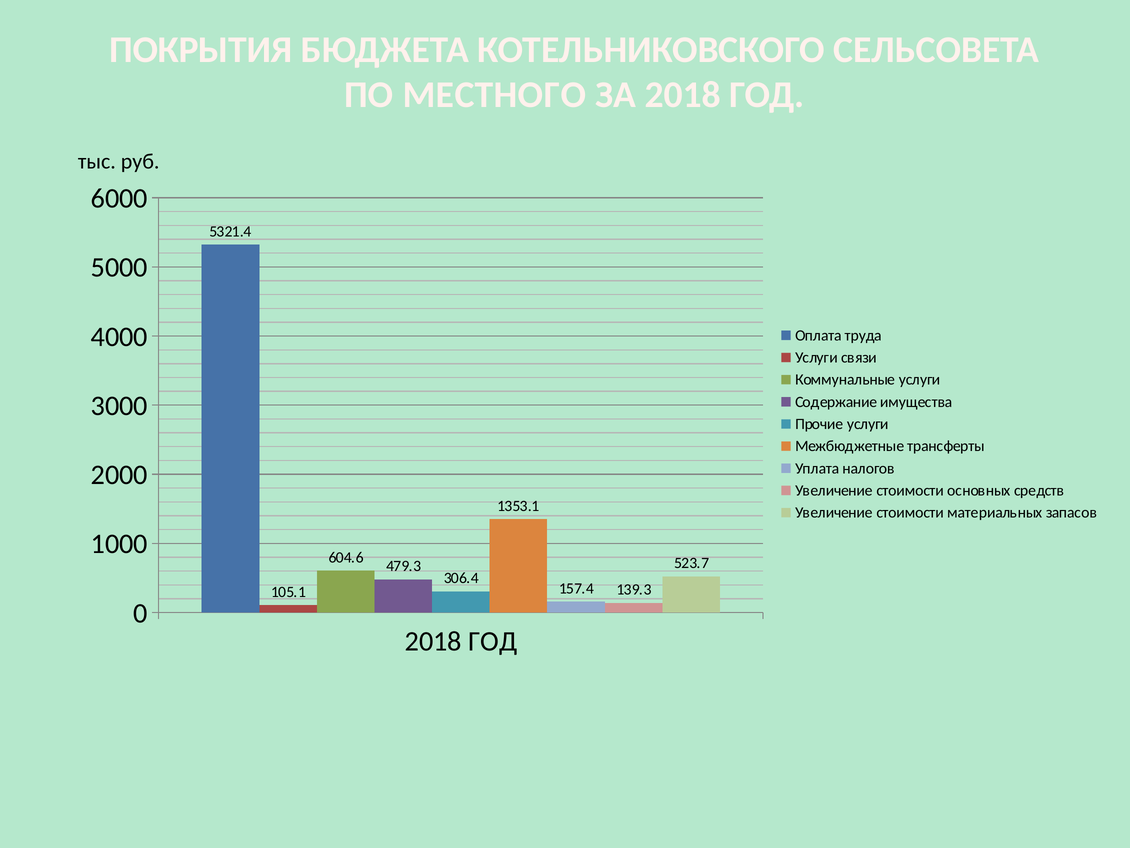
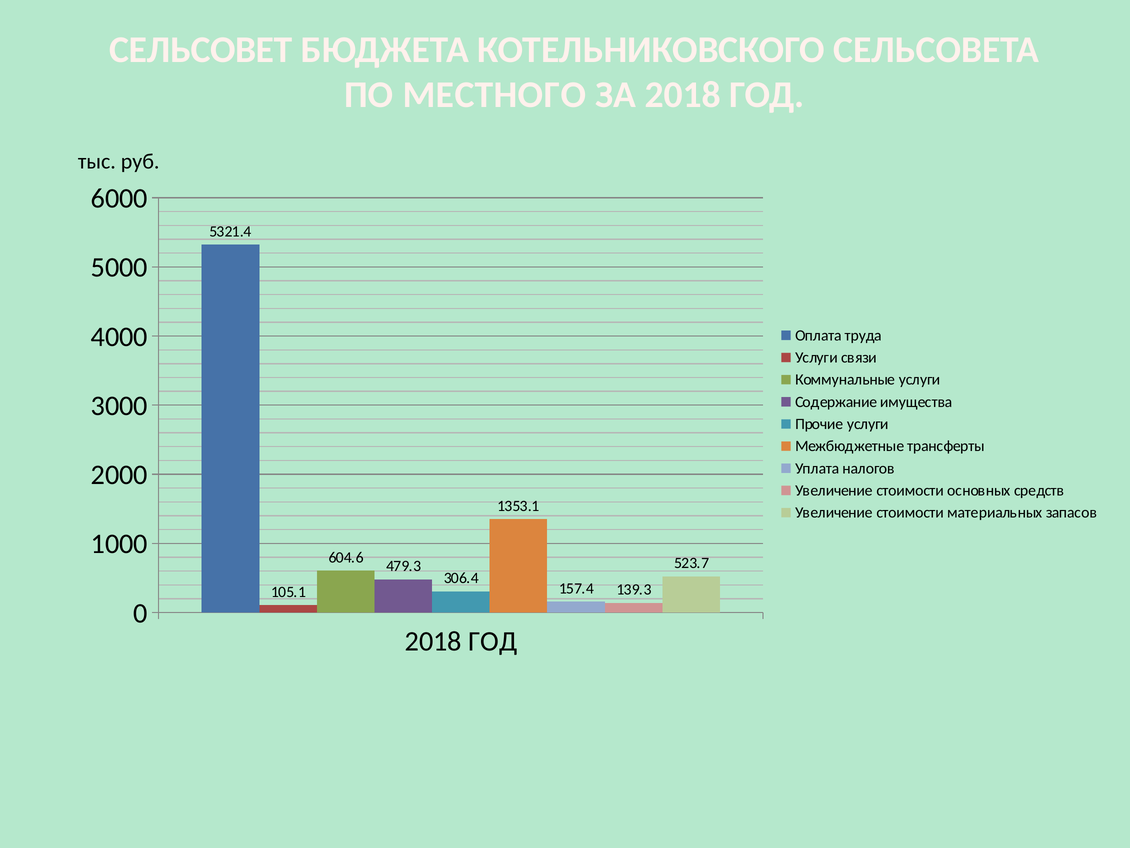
ПОКРЫТИЯ: ПОКРЫТИЯ -> СЕЛЬСОВЕТ
